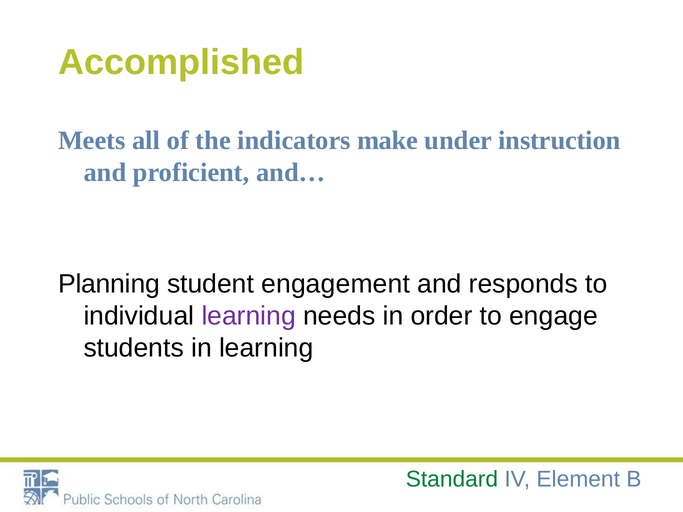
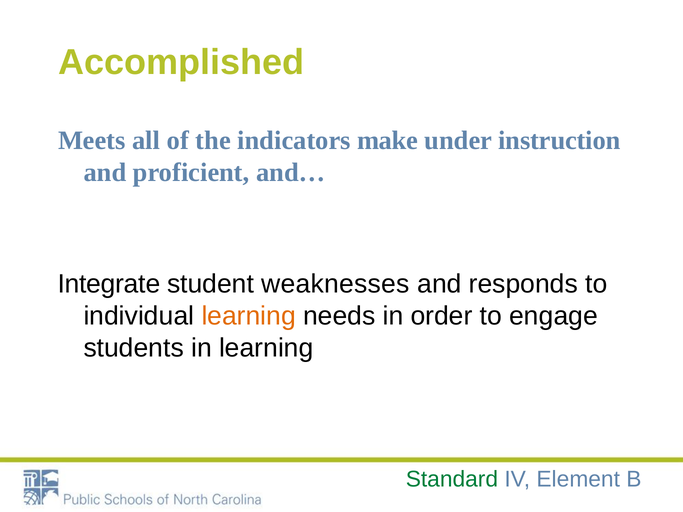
Planning: Planning -> Integrate
engagement: engagement -> weaknesses
learning at (249, 316) colour: purple -> orange
